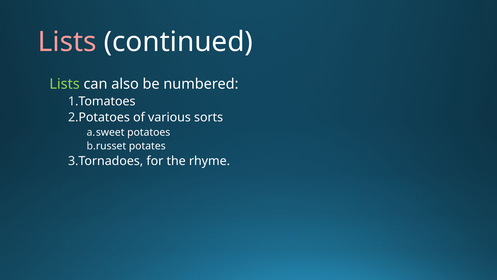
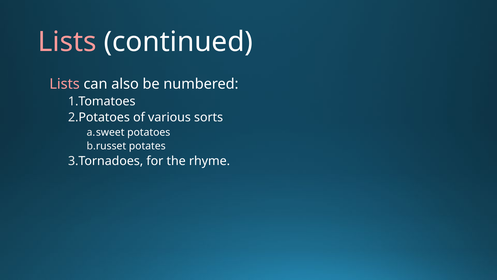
Lists at (65, 84) colour: light green -> pink
